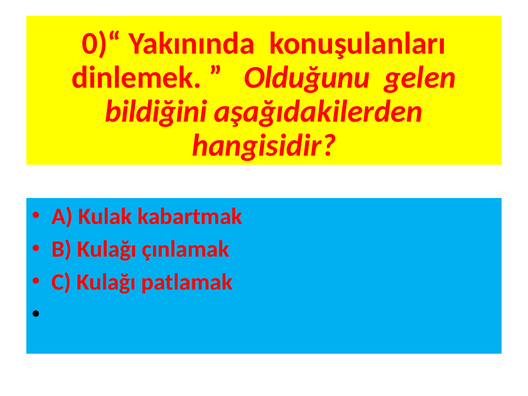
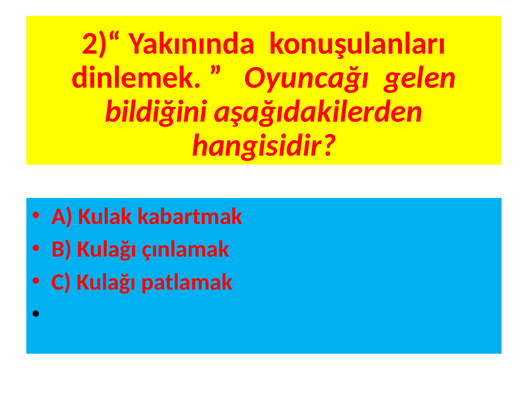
0)“: 0)“ -> 2)“
Olduğunu: Olduğunu -> Oyuncağı
